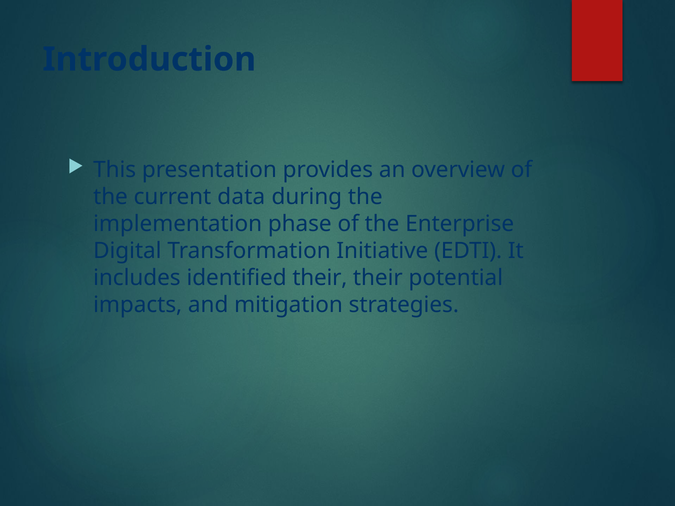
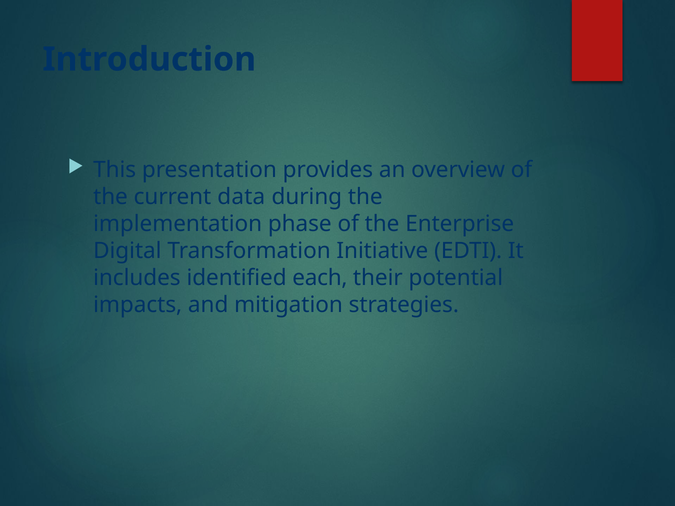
identified their: their -> each
